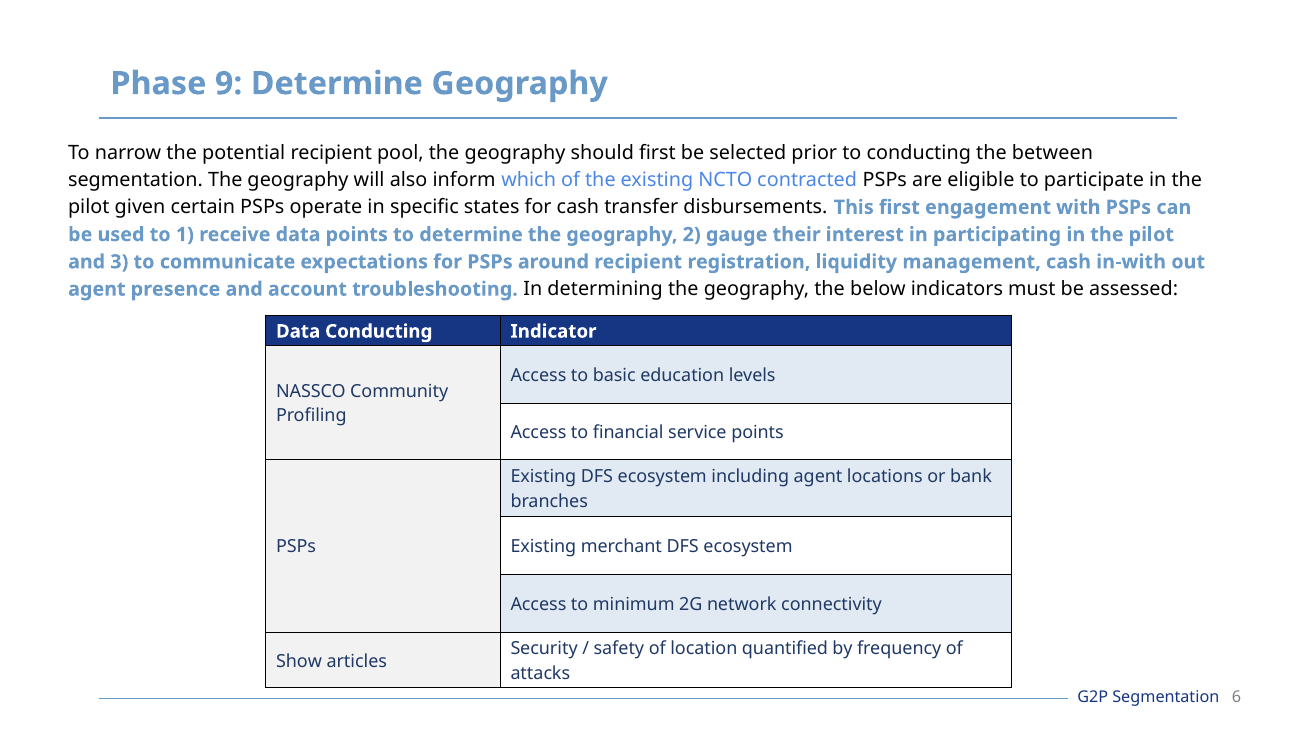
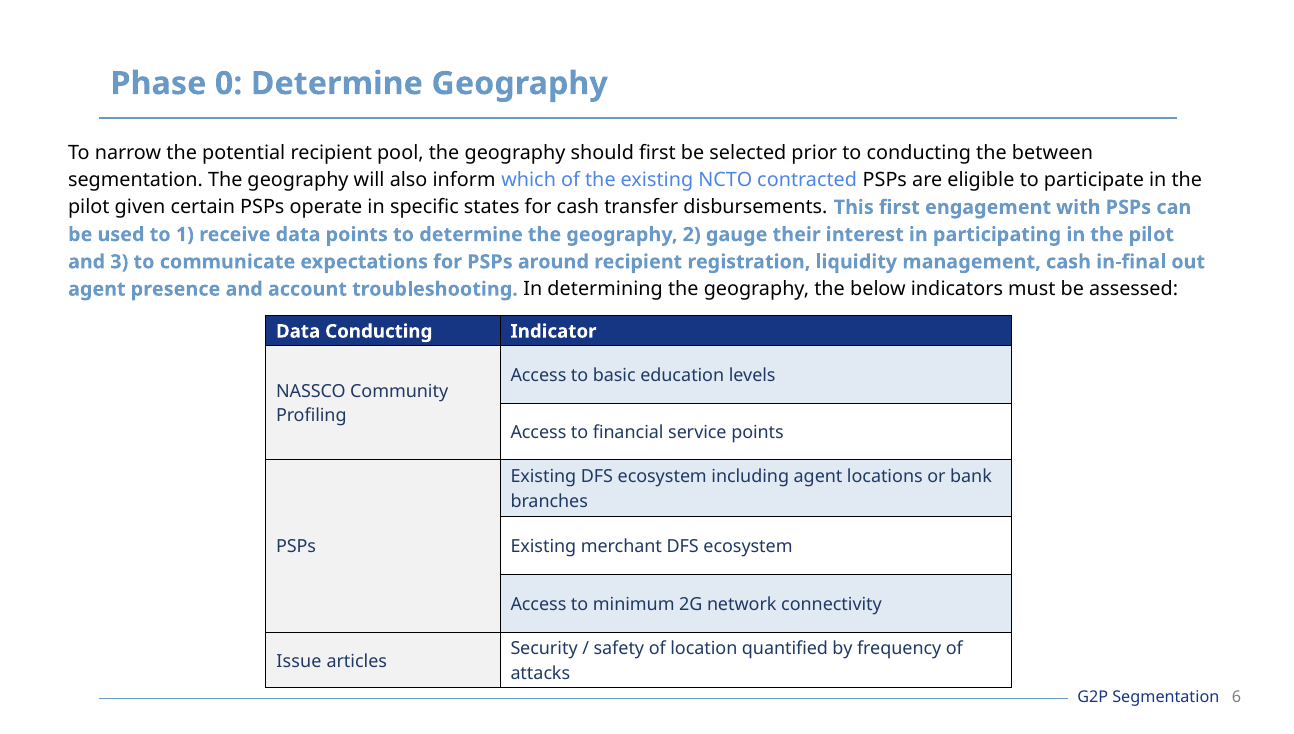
9: 9 -> 0
in-with: in-with -> in-final
Show: Show -> Issue
